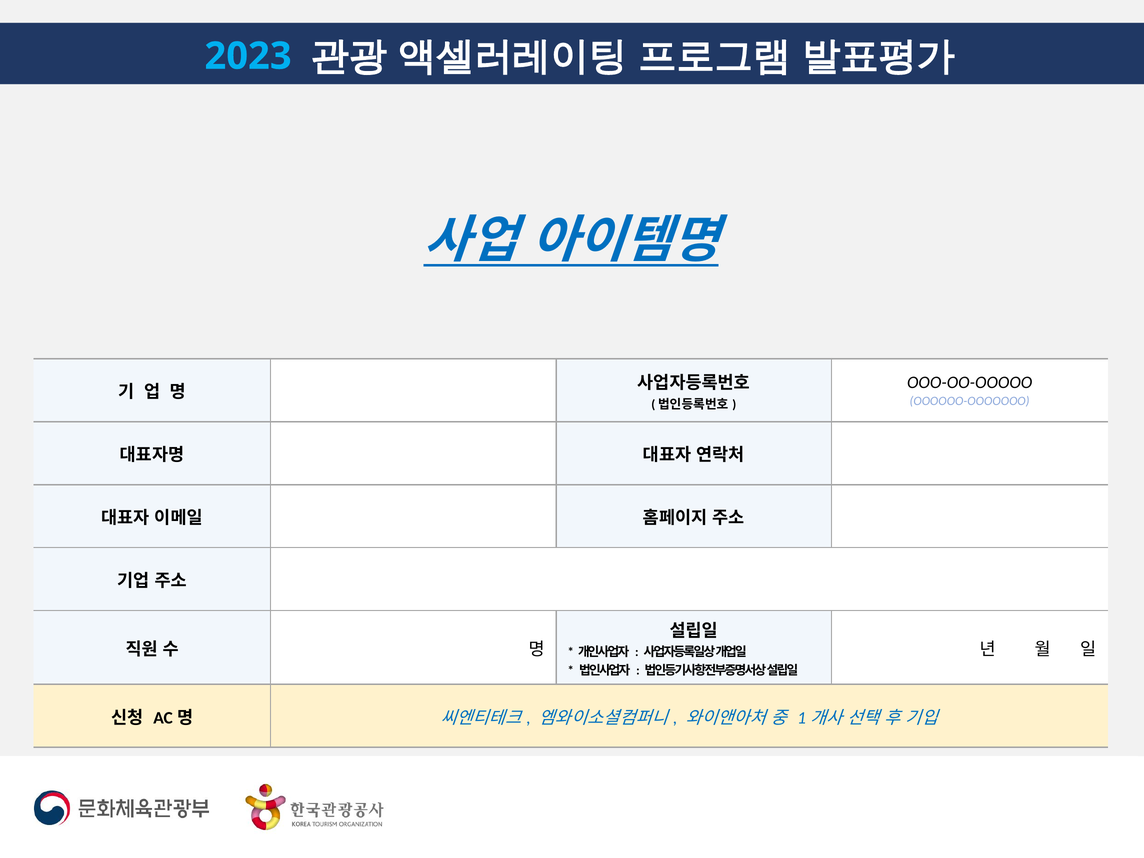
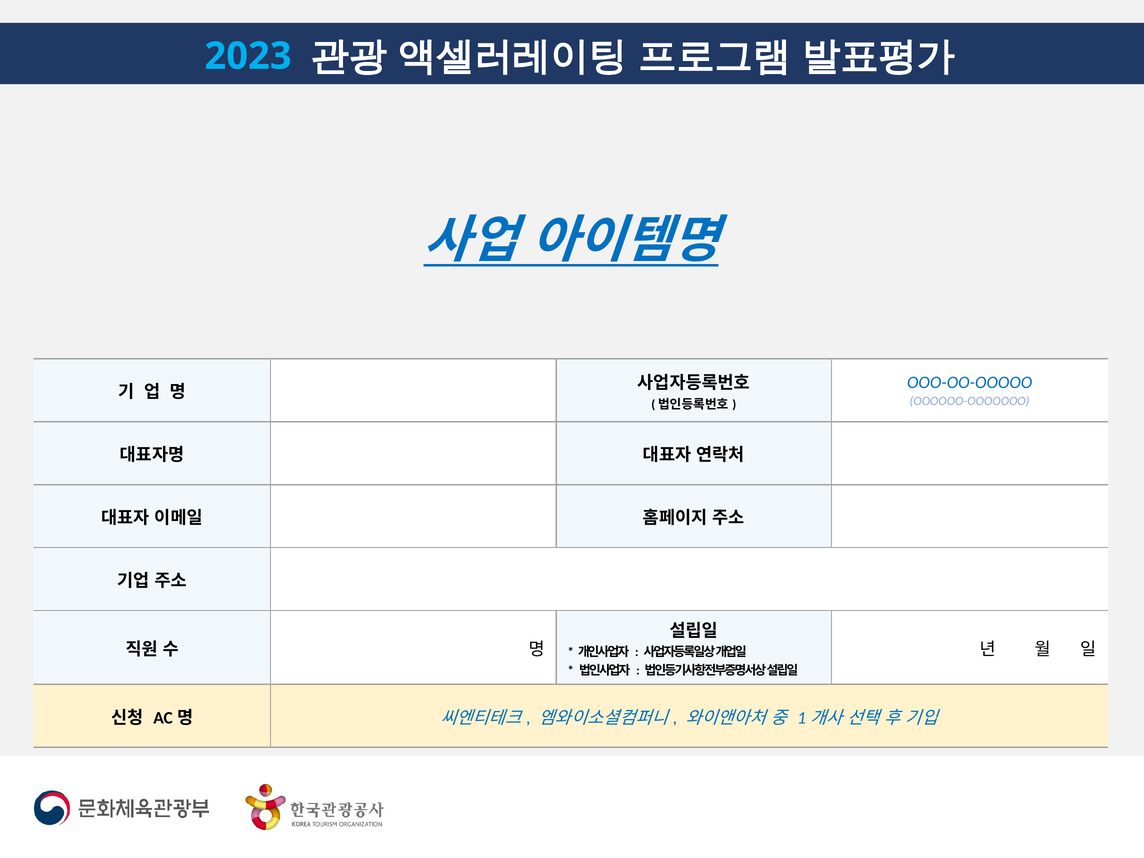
OOO-OO-OOOOO colour: black -> blue
